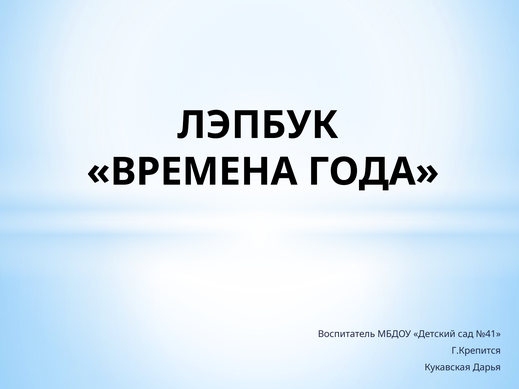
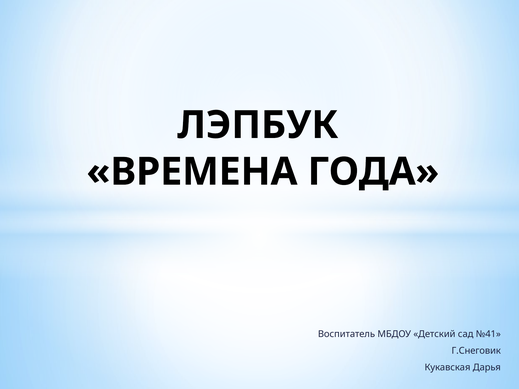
Г.Крепится: Г.Крепится -> Г.Снеговик
